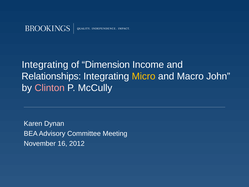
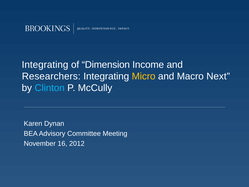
Relationships: Relationships -> Researchers
John: John -> Next
Clinton colour: pink -> light blue
